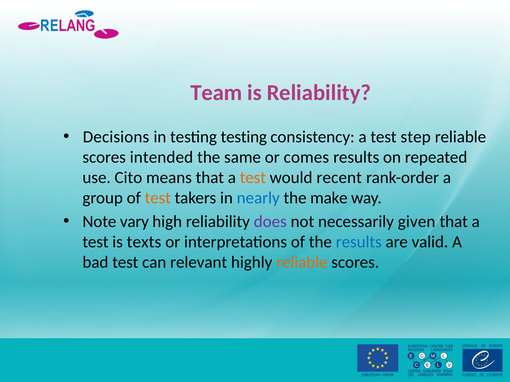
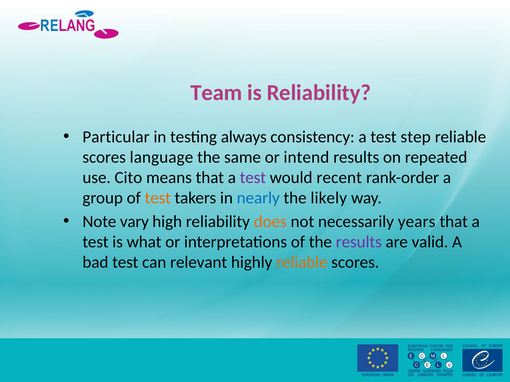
Decisions: Decisions -> Particular
testing testing: testing -> always
intended: intended -> language
comes: comes -> intend
test at (253, 178) colour: orange -> purple
make: make -> likely
does colour: purple -> orange
given: given -> years
texts: texts -> what
results at (359, 242) colour: blue -> purple
